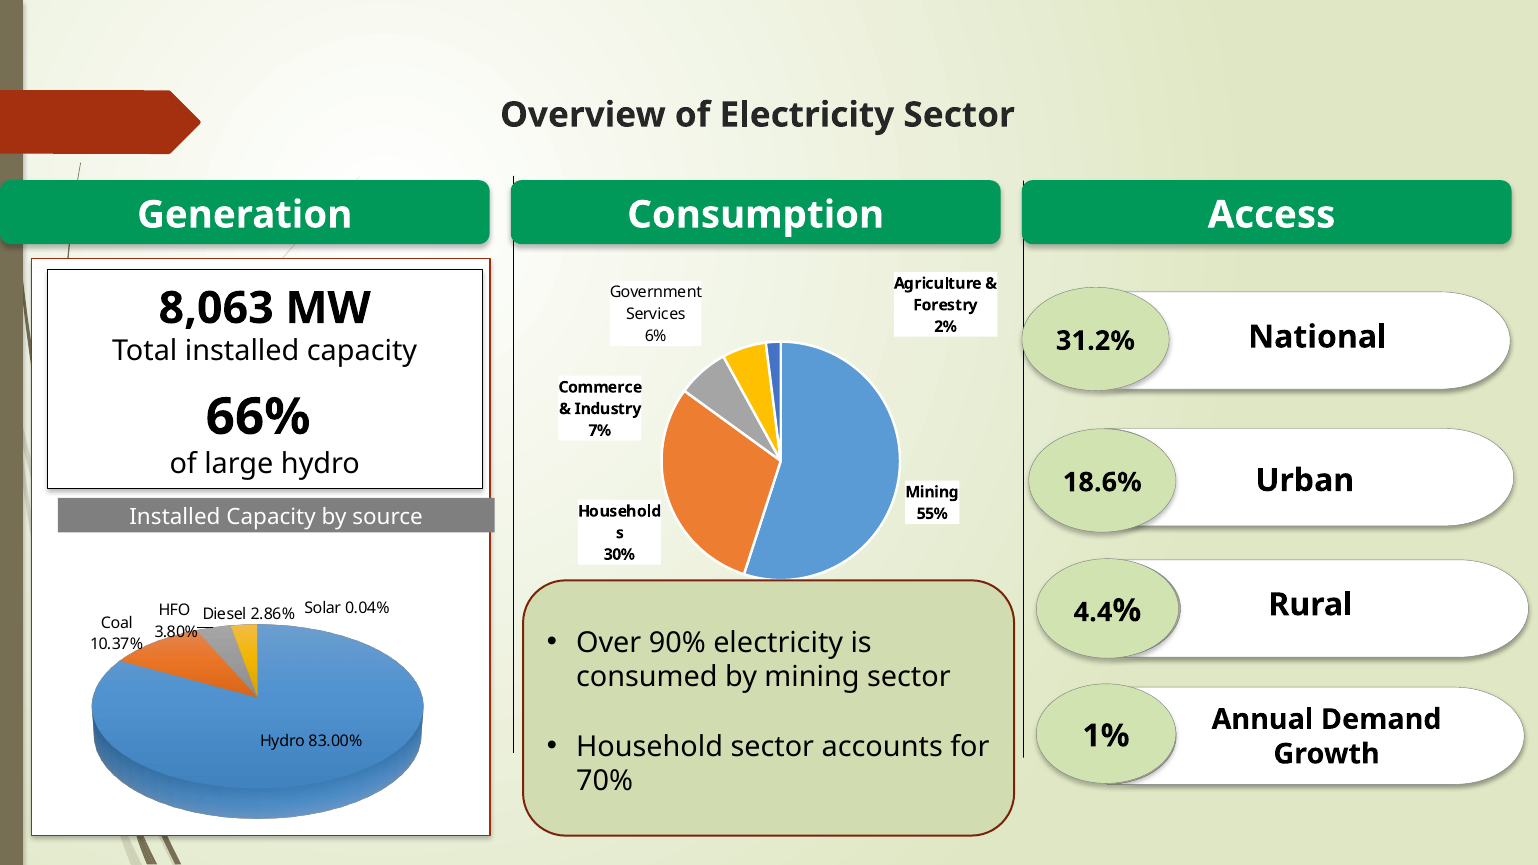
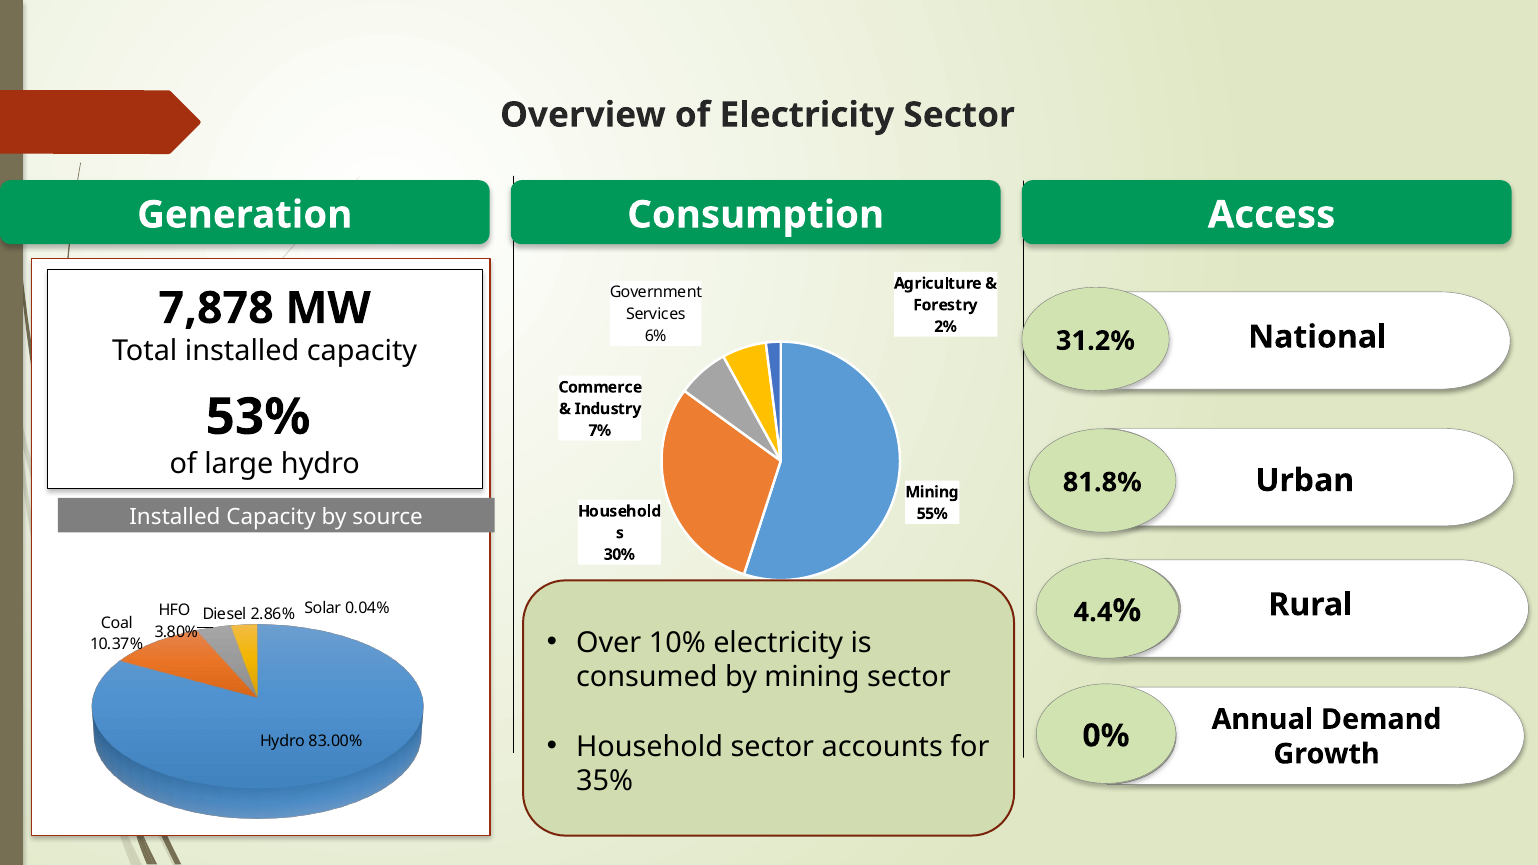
8,063: 8,063 -> 7,878
66%: 66% -> 53%
18.6%: 18.6% -> 81.8%
90%: 90% -> 10%
1%: 1% -> 0%
70%: 70% -> 35%
